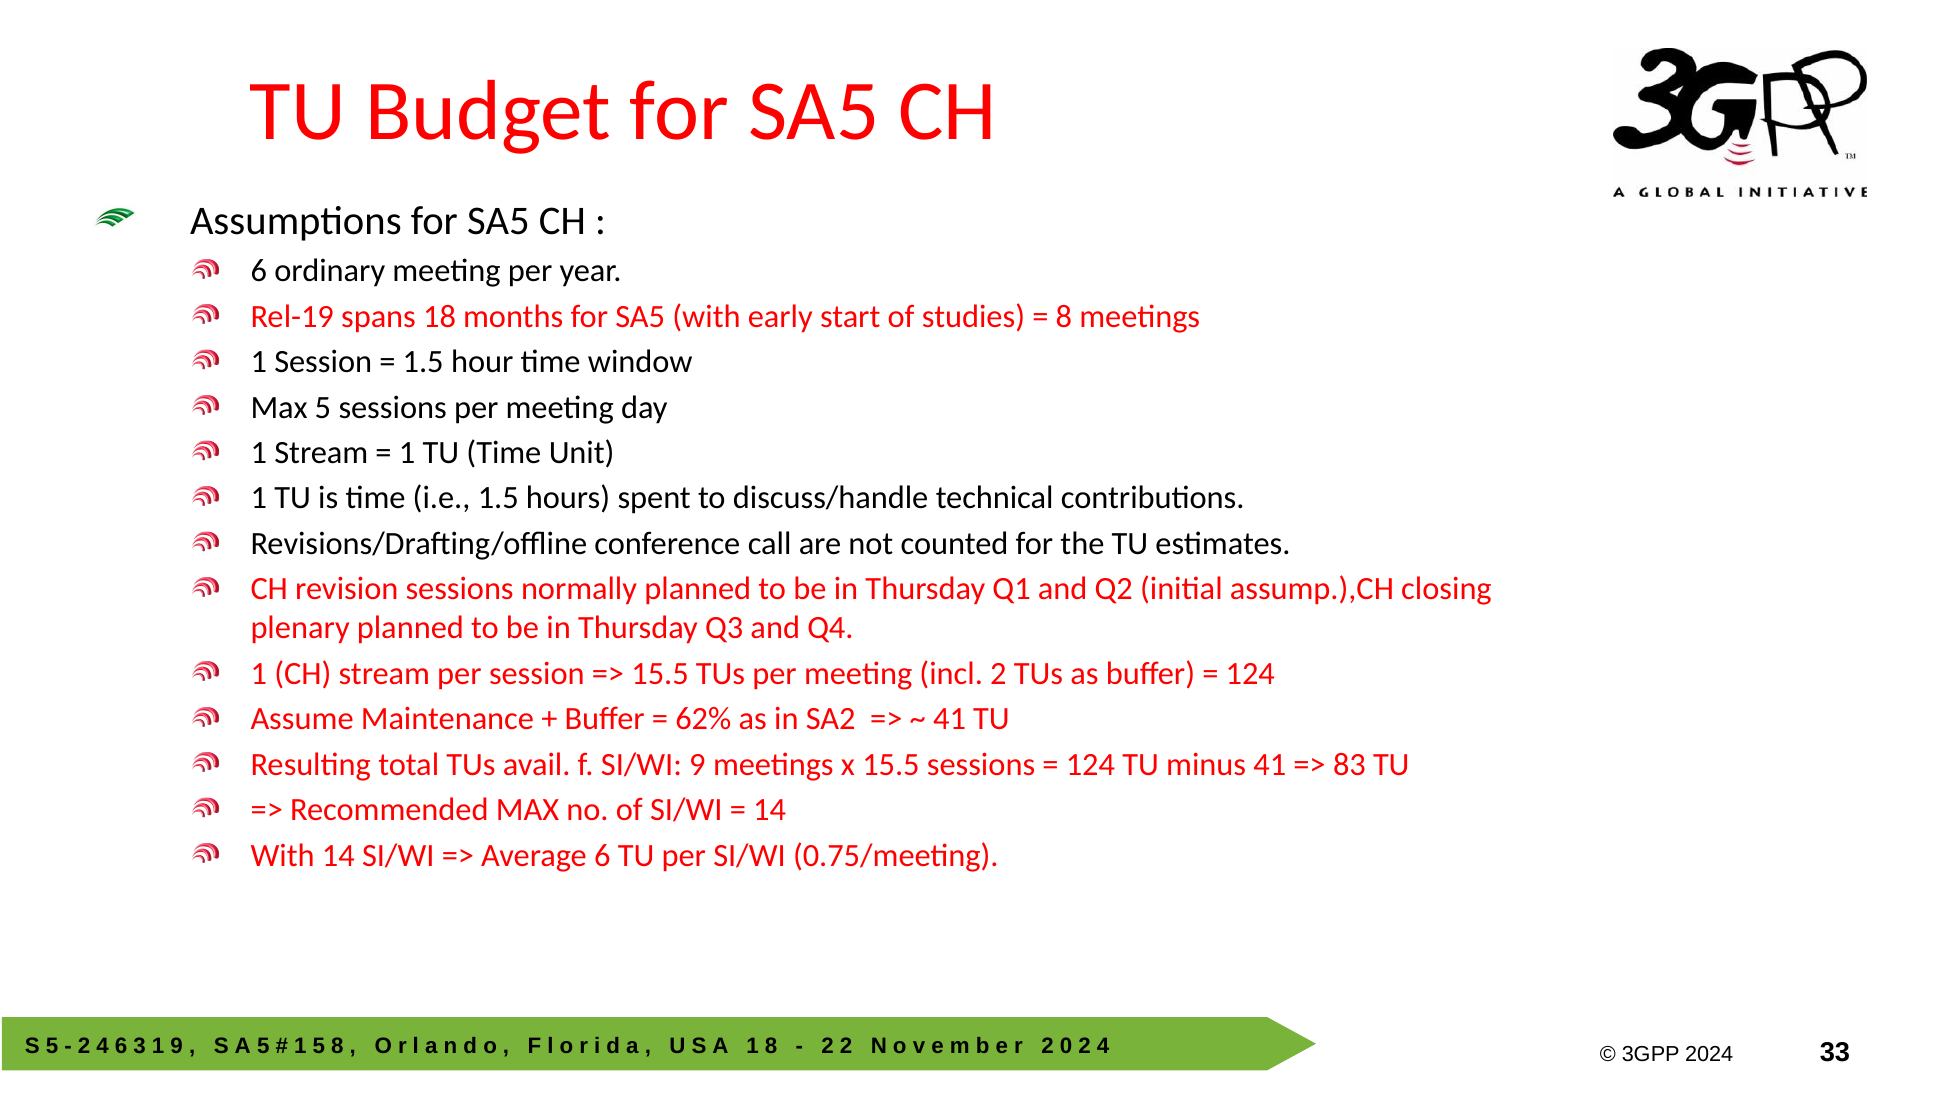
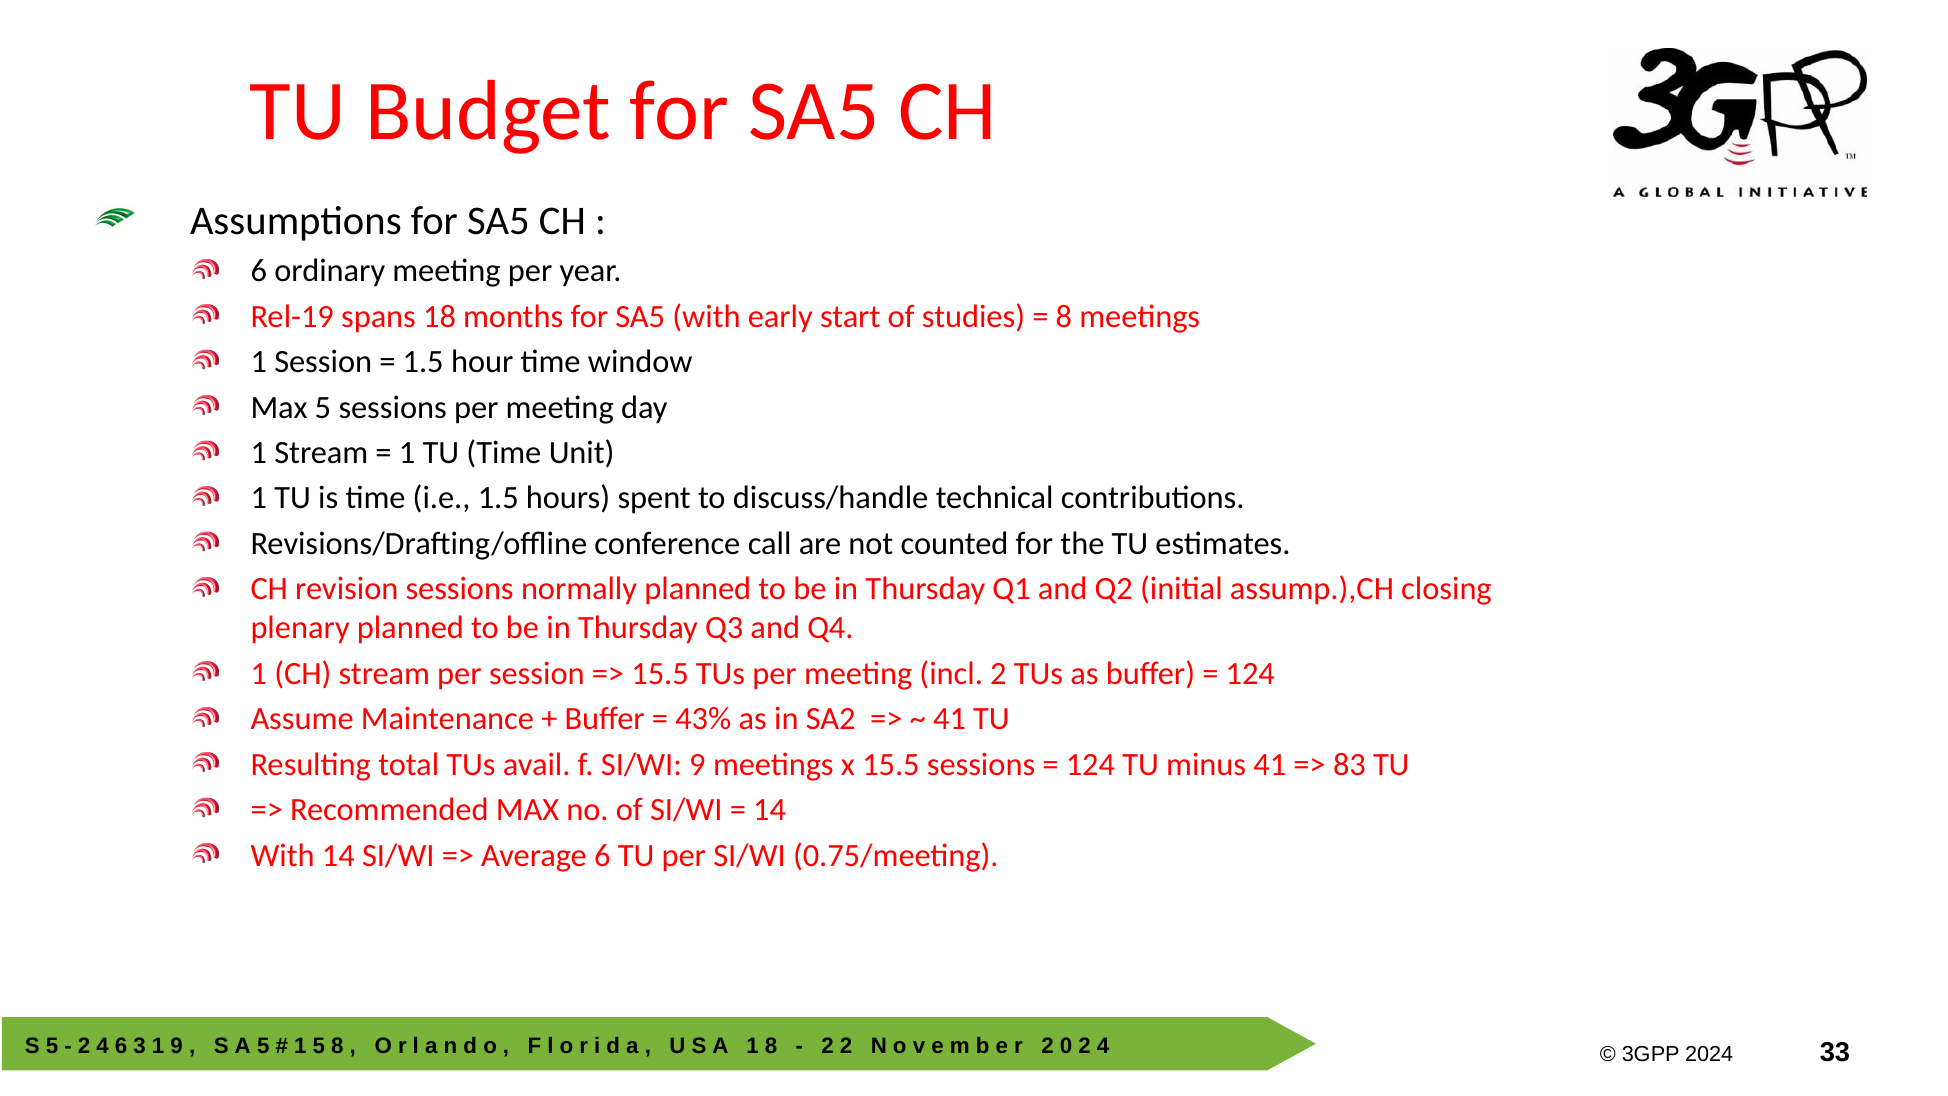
62%: 62% -> 43%
